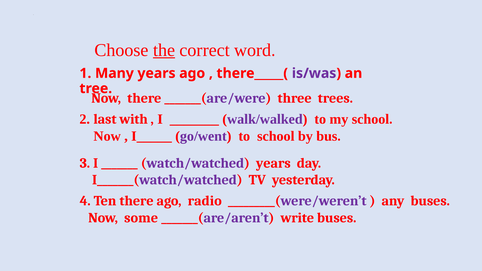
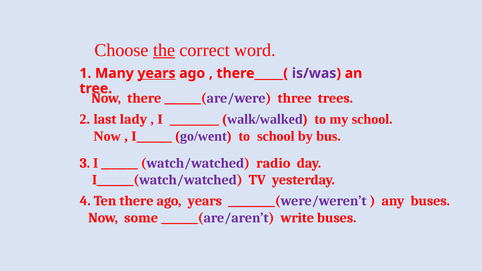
years at (156, 73) underline: none -> present
with: with -> lady
watch/watched years: years -> radio
ago radio: radio -> years
